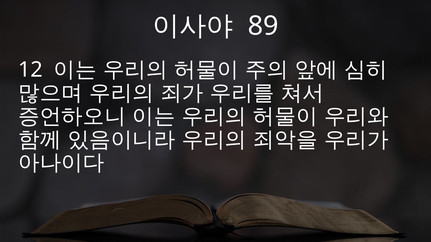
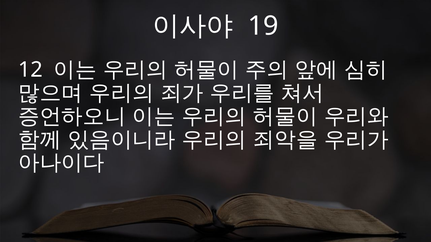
89: 89 -> 19
